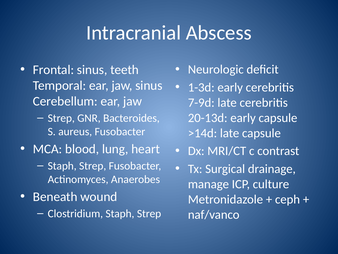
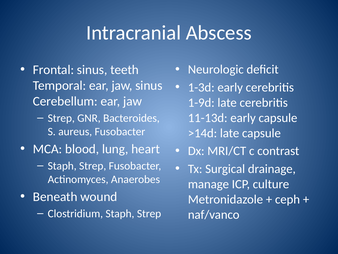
7-9d: 7-9d -> 1-9d
20-13d: 20-13d -> 11-13d
